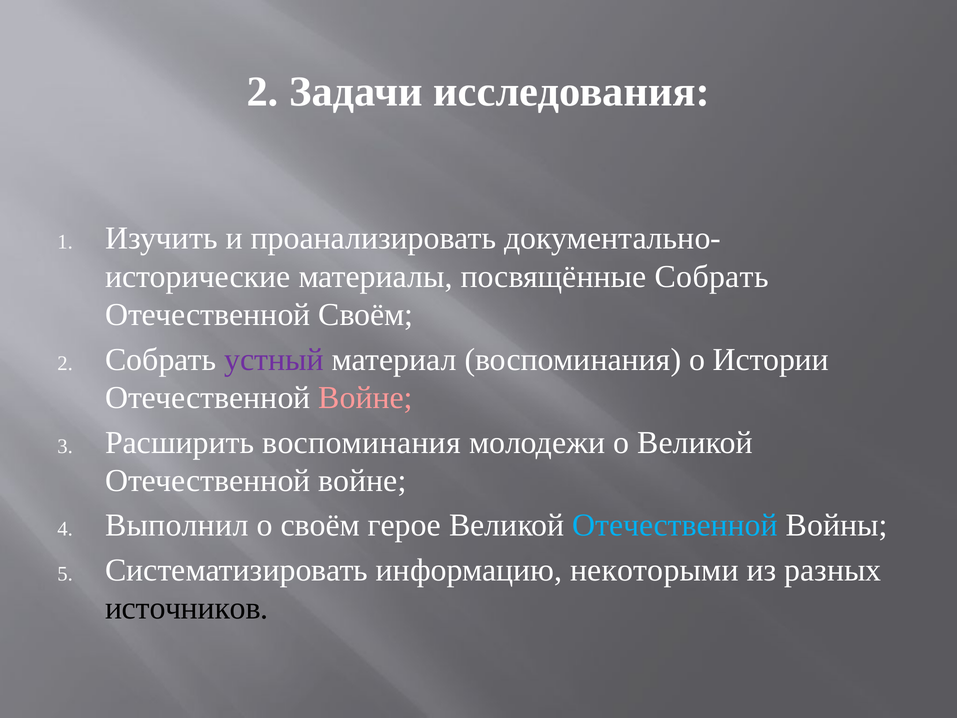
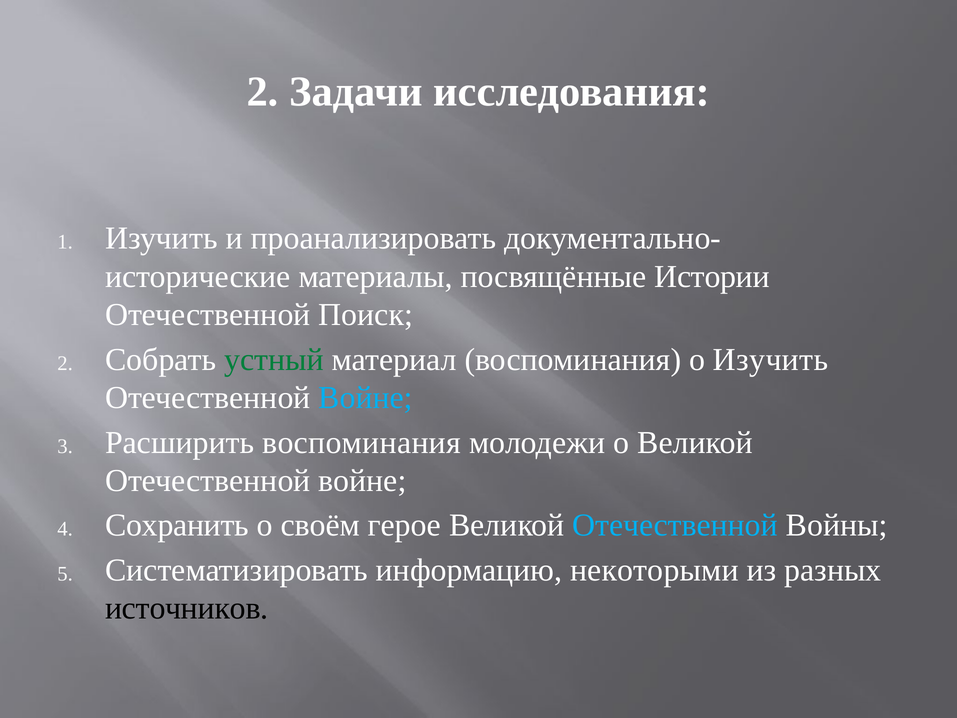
посвящённые Собрать: Собрать -> Истории
Отечественной Своём: Своём -> Поиск
устный colour: purple -> green
о Истории: Истории -> Изучить
Войне at (366, 398) colour: pink -> light blue
Выполнил: Выполнил -> Сохранить
